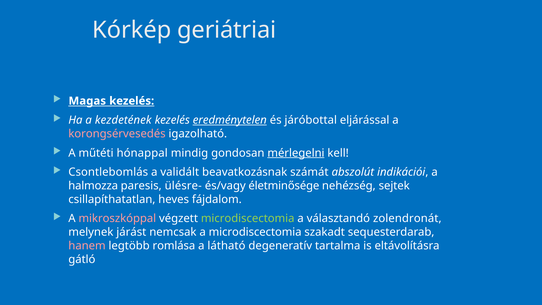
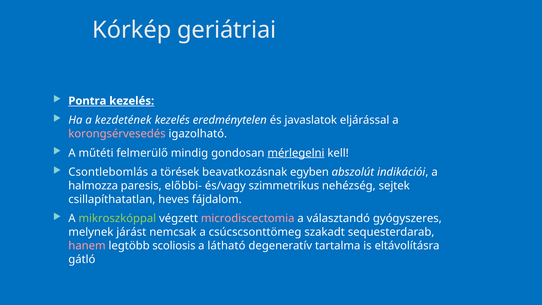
Magas: Magas -> Pontra
eredménytelen underline: present -> none
járóbottal: járóbottal -> javaslatok
hónappal: hónappal -> felmerülő
validált: validált -> törések
számát: számát -> egyben
ülésre-: ülésre- -> előbbi-
életminősége: életminősége -> szimmetrikus
mikroszkóppal colour: pink -> light green
microdiscectomia at (248, 218) colour: light green -> pink
zolendronát: zolendronát -> gyógyszeres
a microdiscectomia: microdiscectomia -> csúcscsonttömeg
romlása: romlása -> scoliosis
